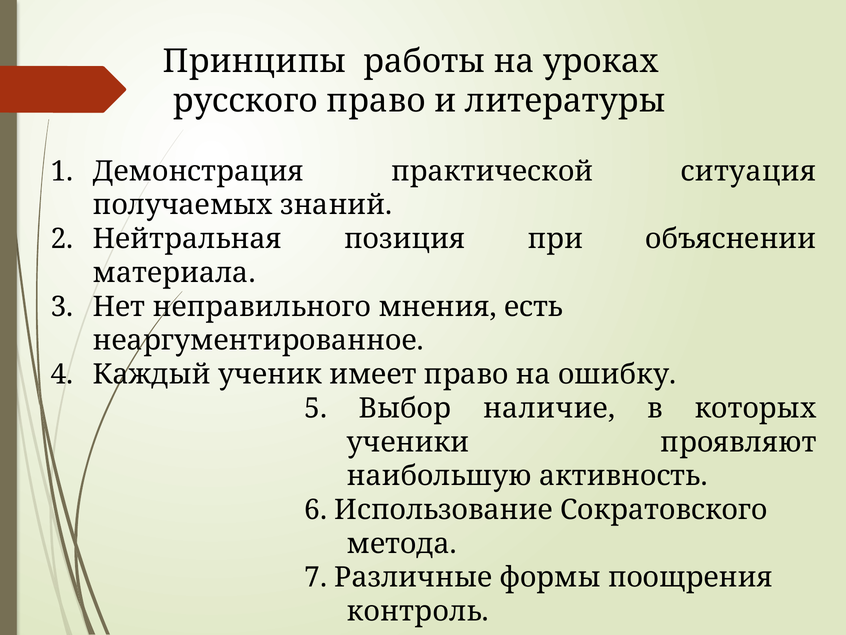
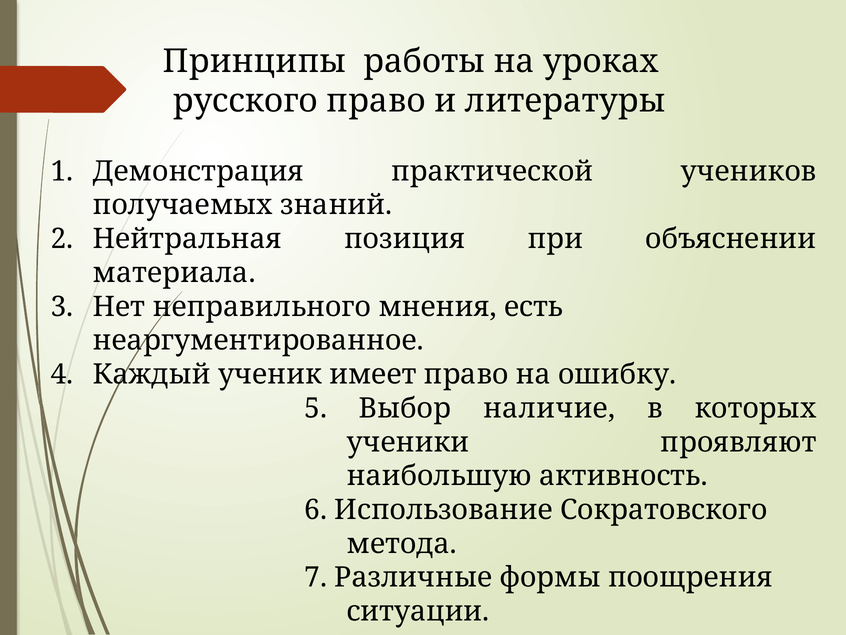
ситуация: ситуация -> учеников
контроль: контроль -> ситуации
